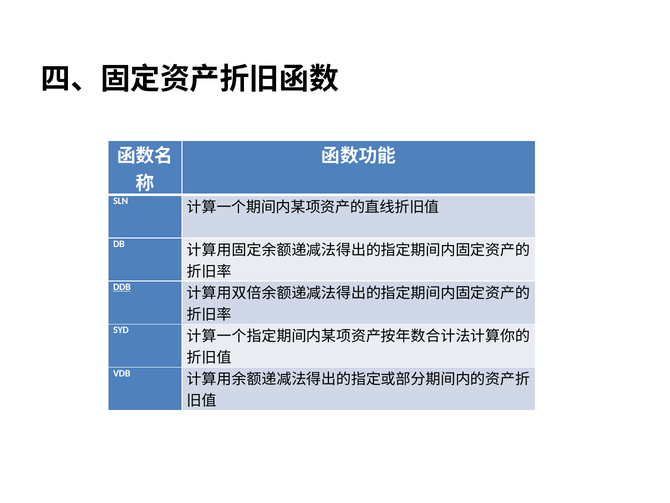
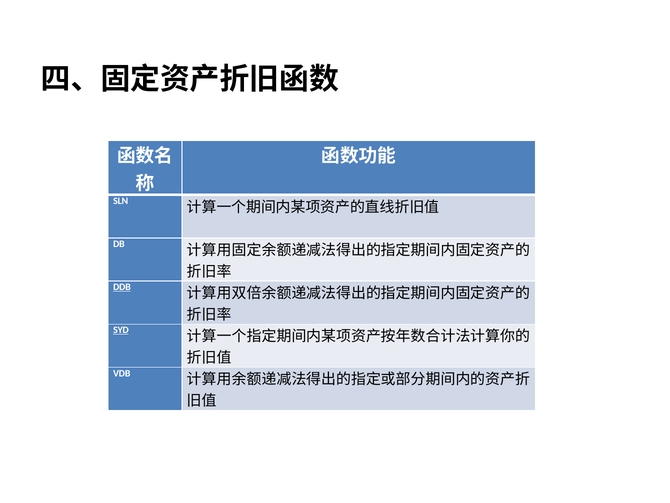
SYD underline: none -> present
